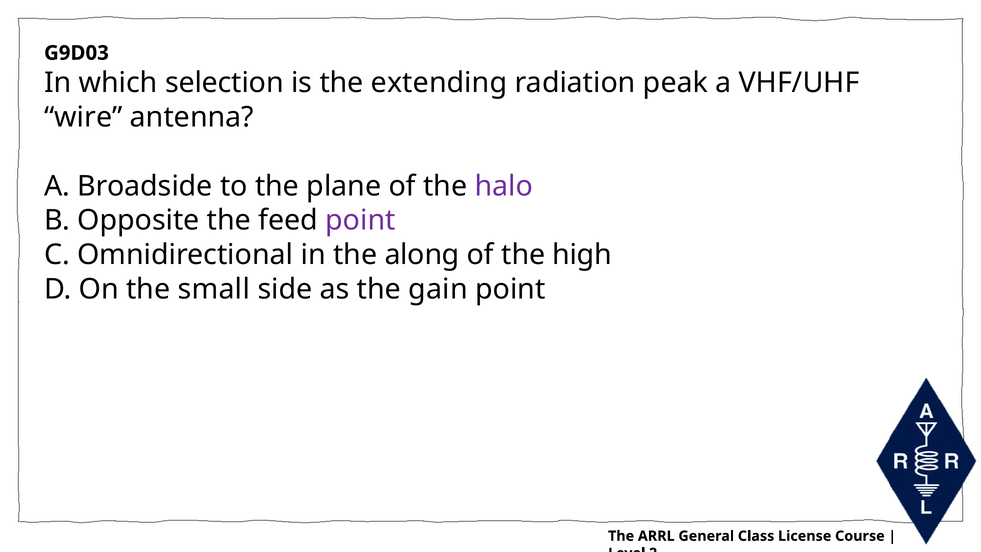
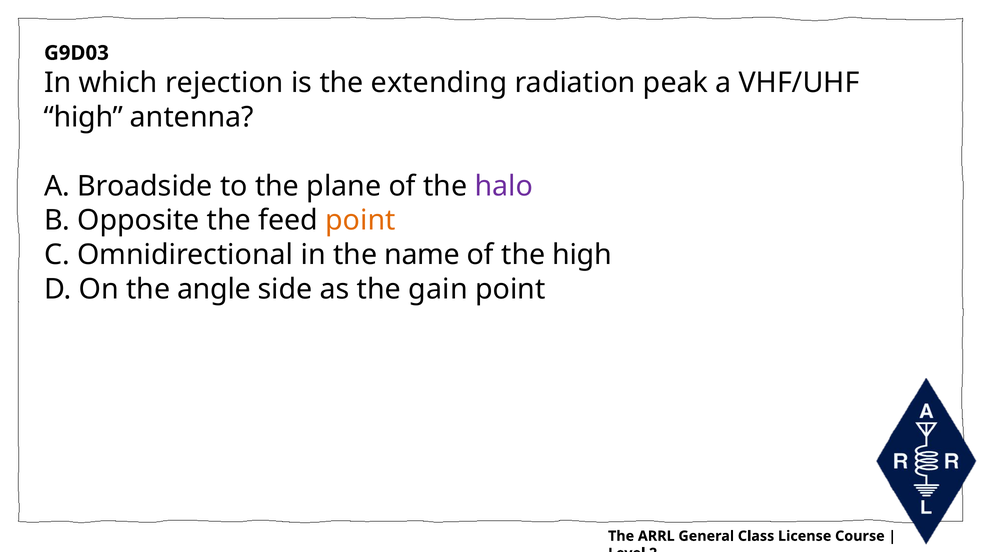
selection: selection -> rejection
wire at (83, 117): wire -> high
point at (361, 220) colour: purple -> orange
along: along -> name
small: small -> angle
